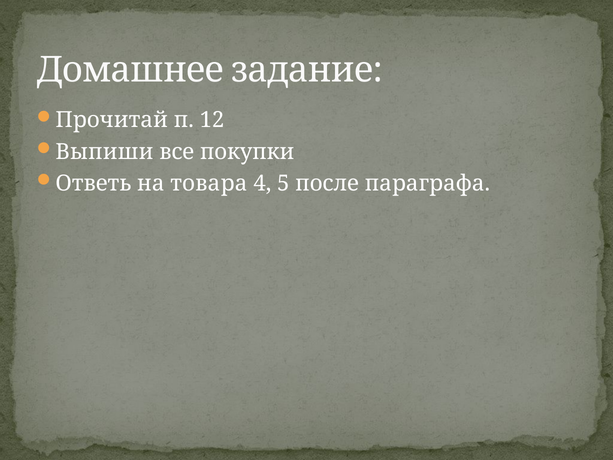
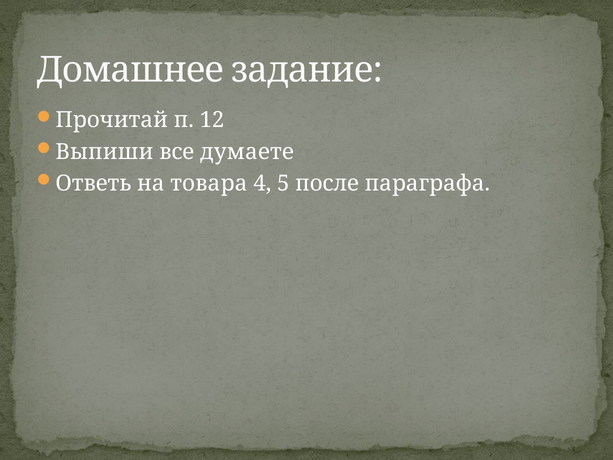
покупки: покупки -> думаете
